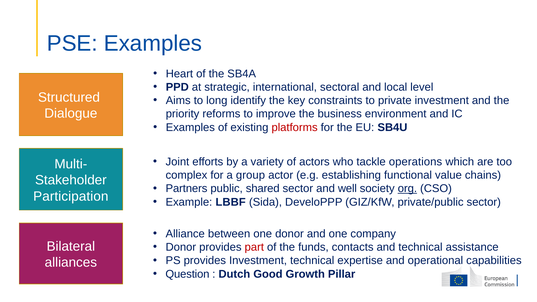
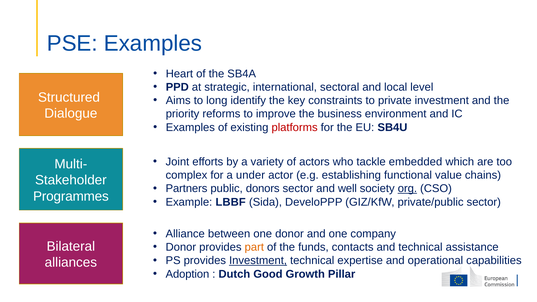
operations: operations -> embedded
group: group -> under
shared: shared -> donors
Participation: Participation -> Programmes
part colour: red -> orange
Investment at (258, 261) underline: none -> present
Question: Question -> Adoption
